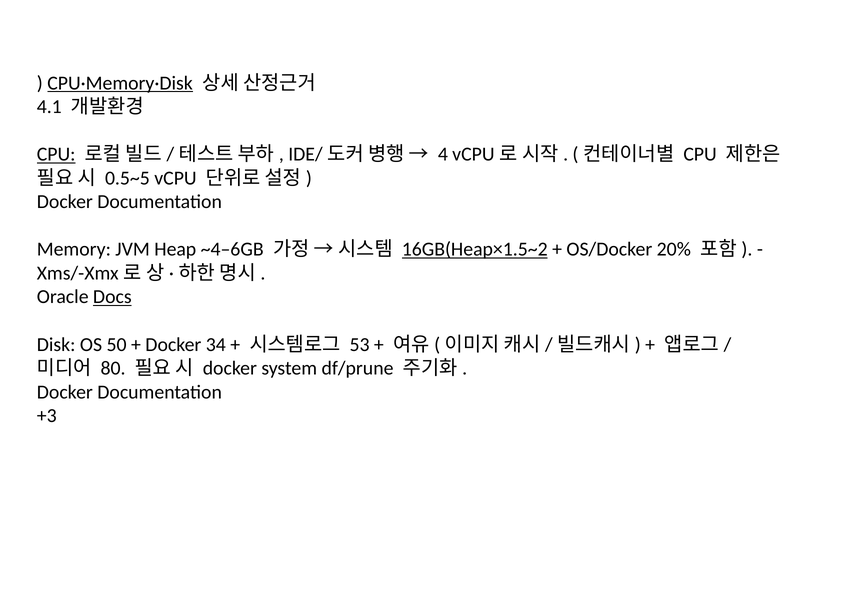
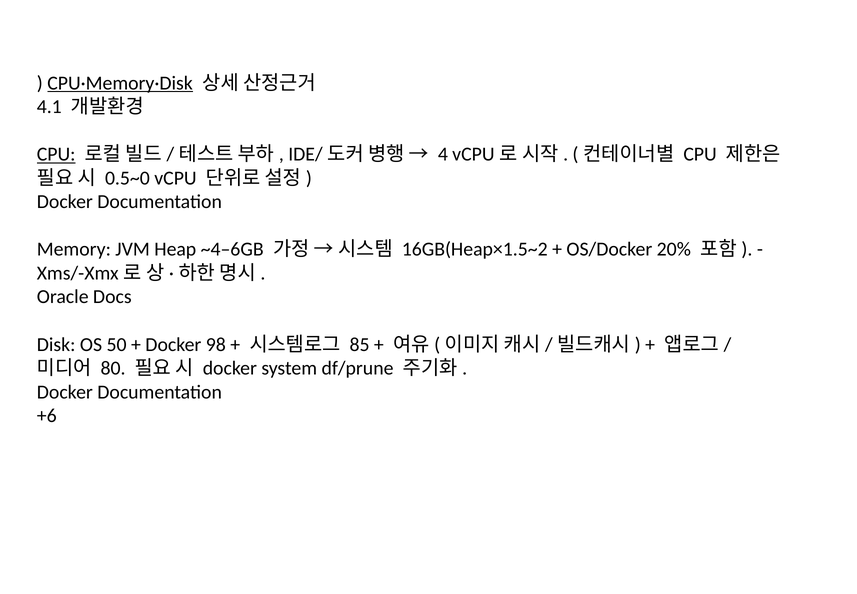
0.5~5: 0.5~5 -> 0.5~0
16GB(Heap×1.5~2 underline: present -> none
Docs underline: present -> none
34: 34 -> 98
53: 53 -> 85
+3: +3 -> +6
